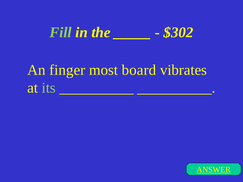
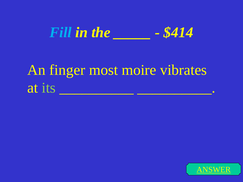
Fill colour: light green -> light blue
$302: $302 -> $414
board: board -> moire
